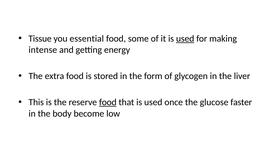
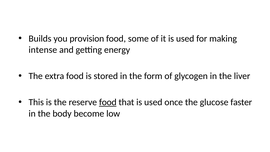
Tissue: Tissue -> Builds
essential: essential -> provision
used at (185, 39) underline: present -> none
